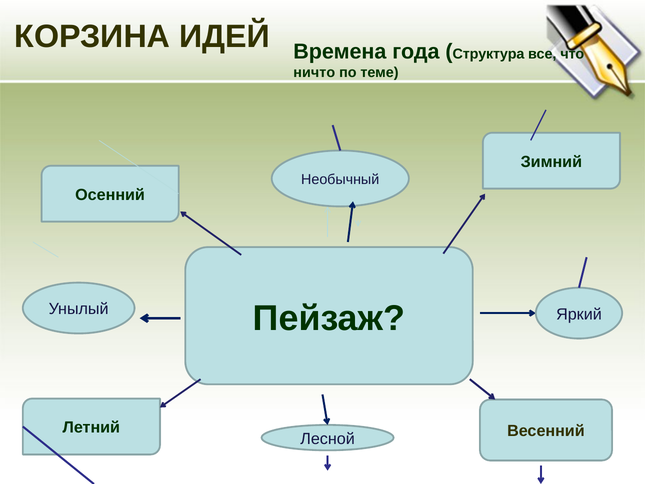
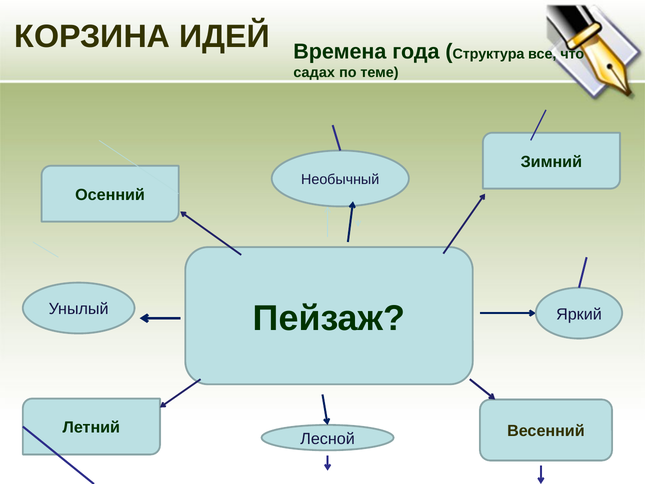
ничто: ничто -> садах
